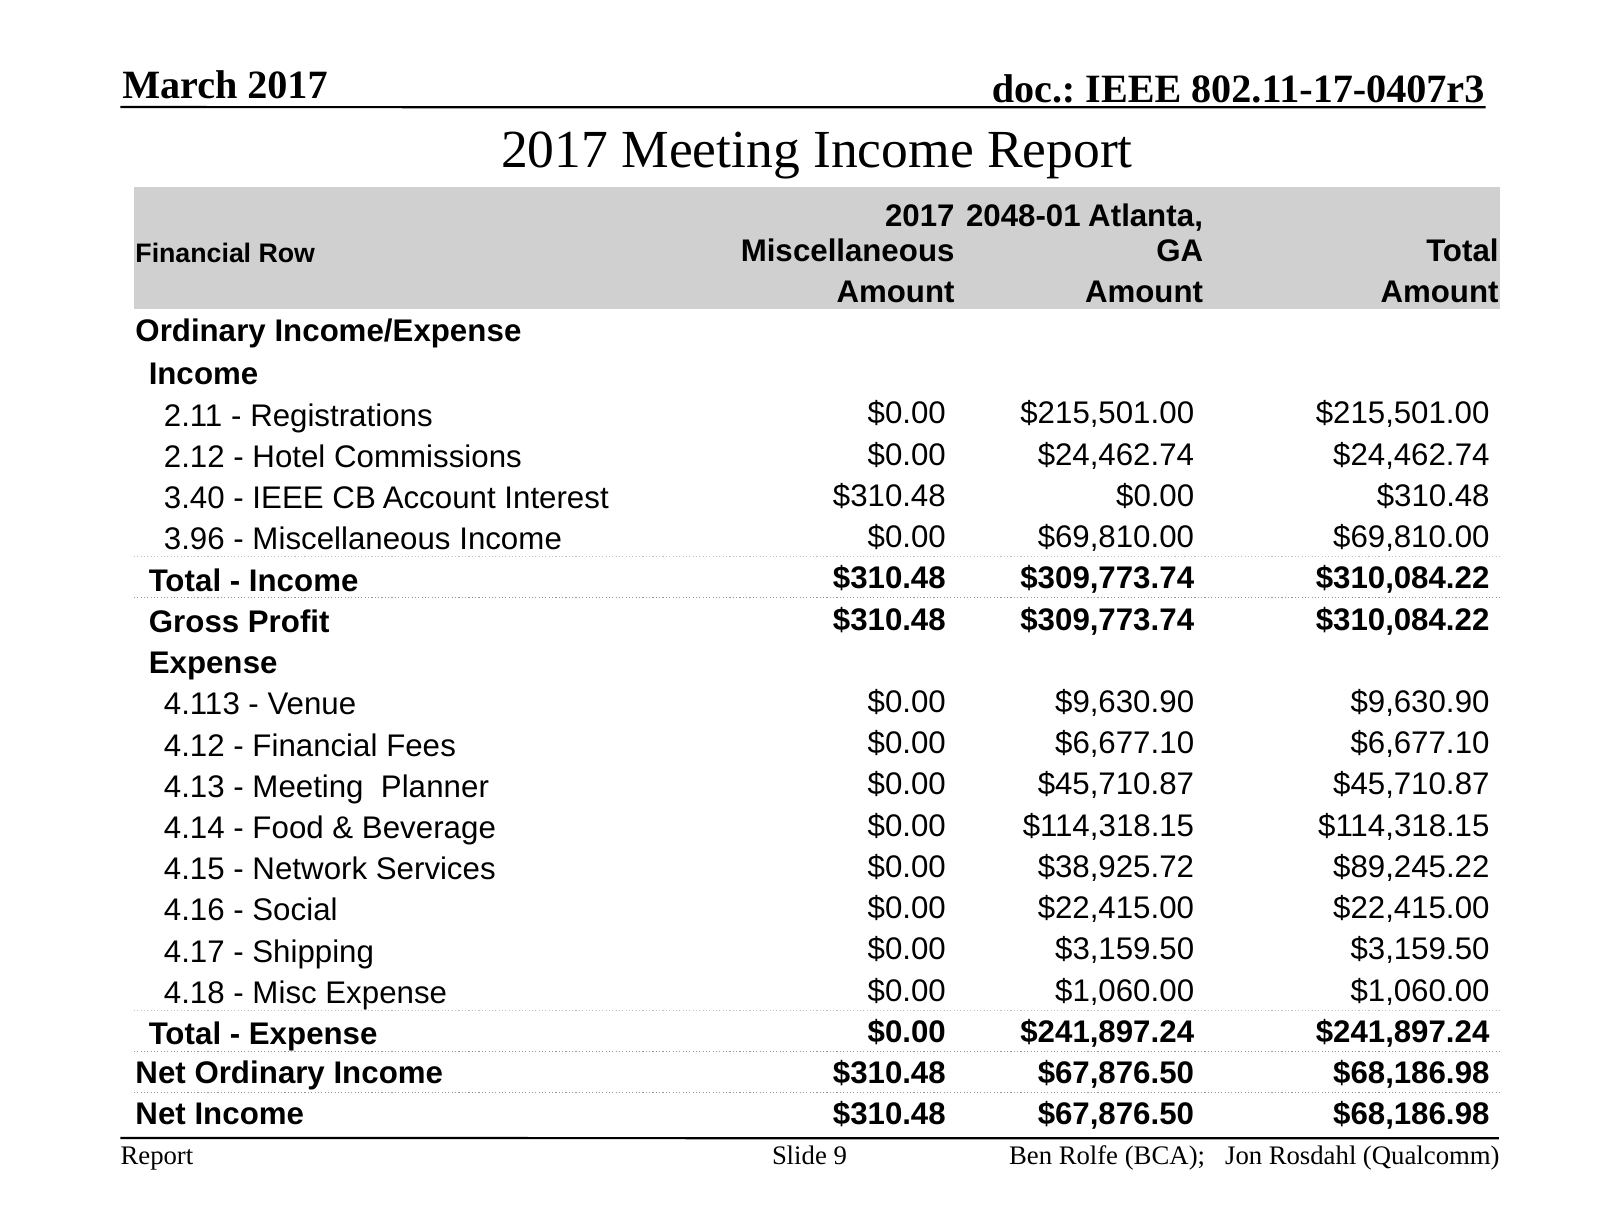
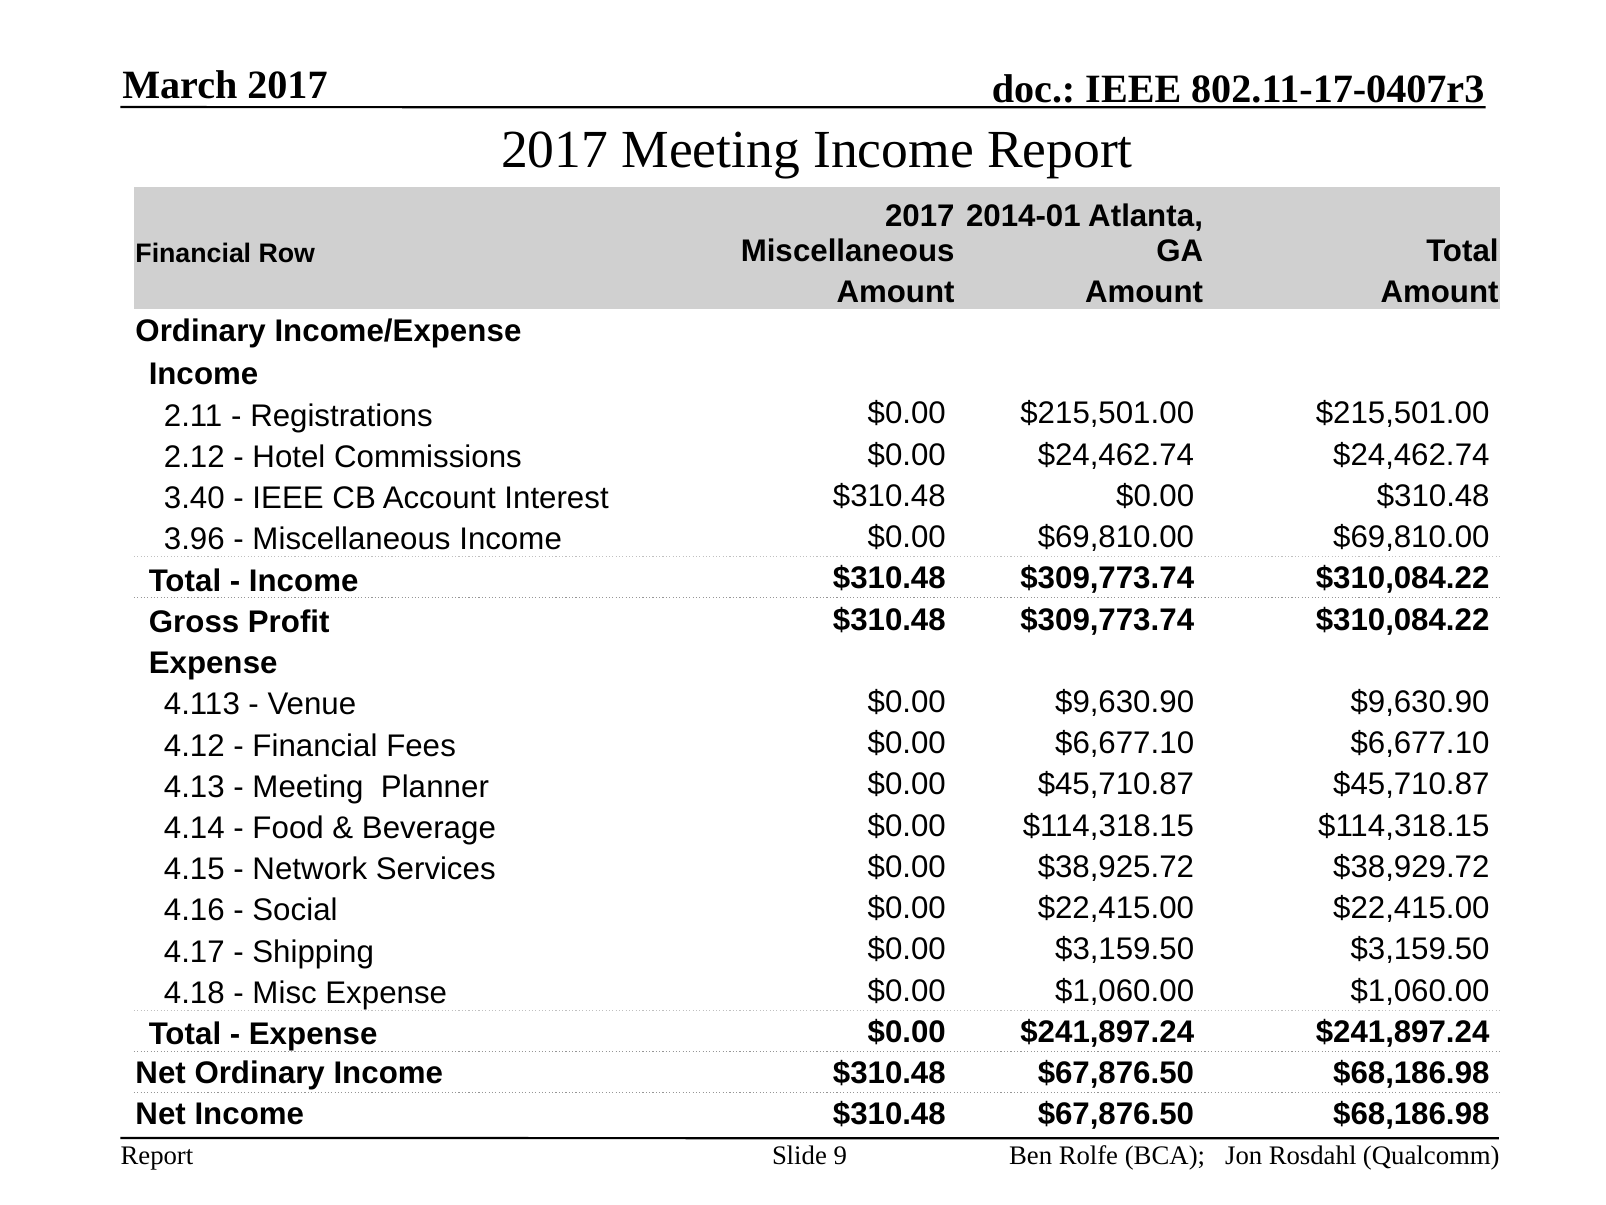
2048-01: 2048-01 -> 2014-01
$89,245.22: $89,245.22 -> $38,929.72
